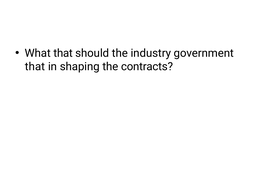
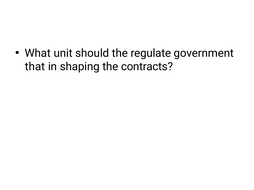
What that: that -> unit
industry: industry -> regulate
